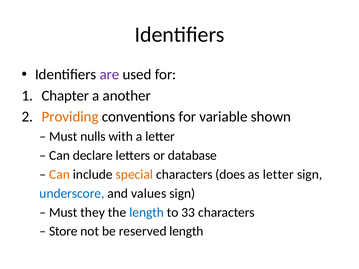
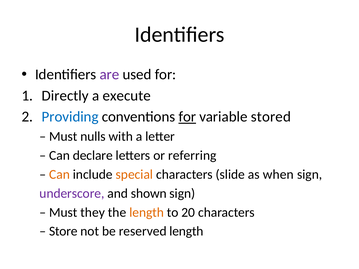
Chapter: Chapter -> Directly
another: another -> execute
Providing colour: orange -> blue
for at (187, 117) underline: none -> present
shown: shown -> stored
database: database -> referring
does: does -> slide
as letter: letter -> when
underscore colour: blue -> purple
values: values -> shown
length at (147, 213) colour: blue -> orange
33: 33 -> 20
